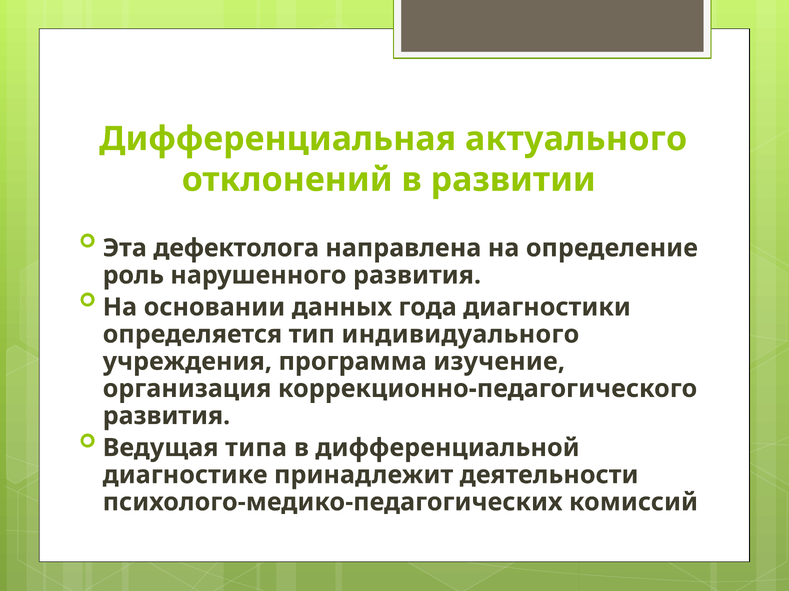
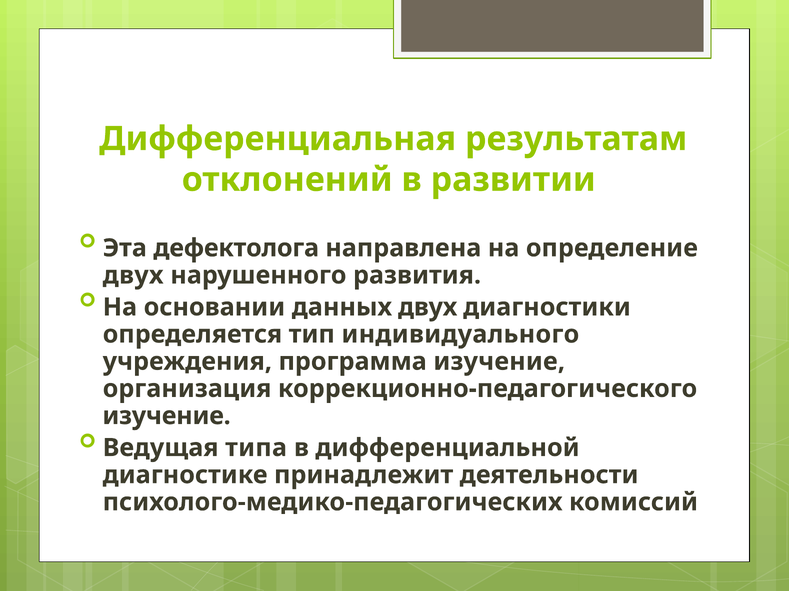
актуального: актуального -> результатам
роль at (133, 276): роль -> двух
данных года: года -> двух
развития at (166, 416): развития -> изучение
